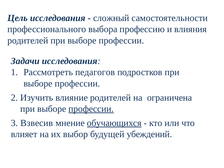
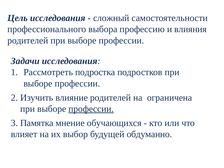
педагогов: педагогов -> подростка
Взвесив: Взвесив -> Памятка
обучающихся underline: present -> none
убеждений: убеждений -> обдуманно
